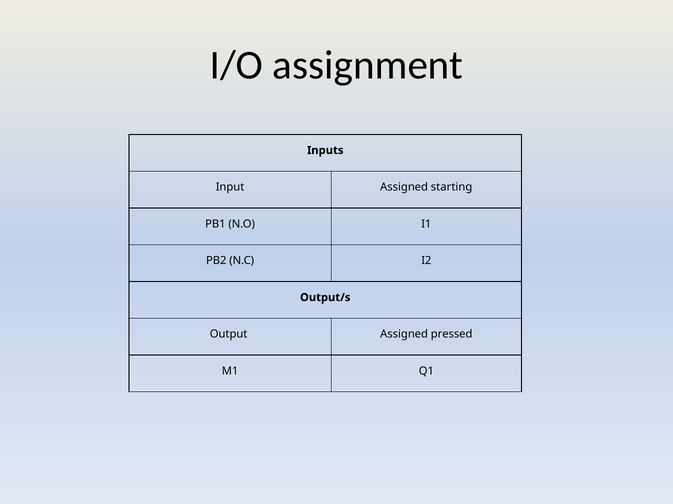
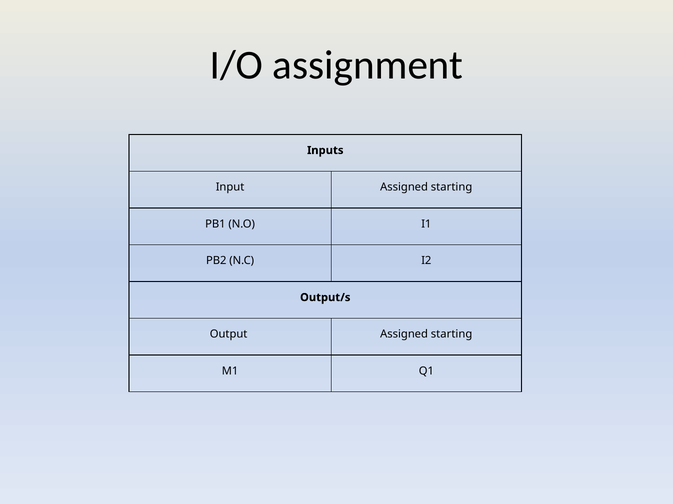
Output Assigned pressed: pressed -> starting
